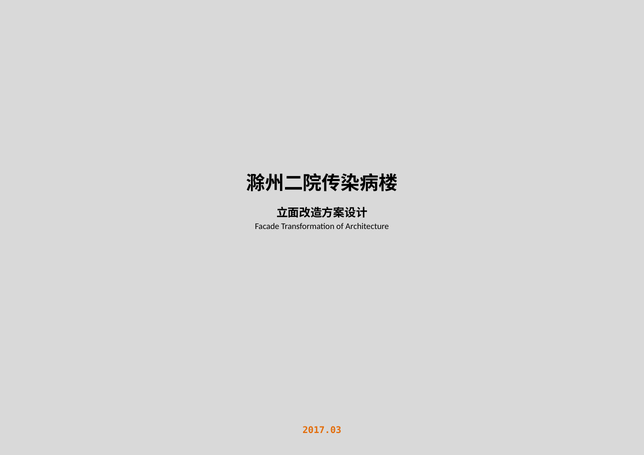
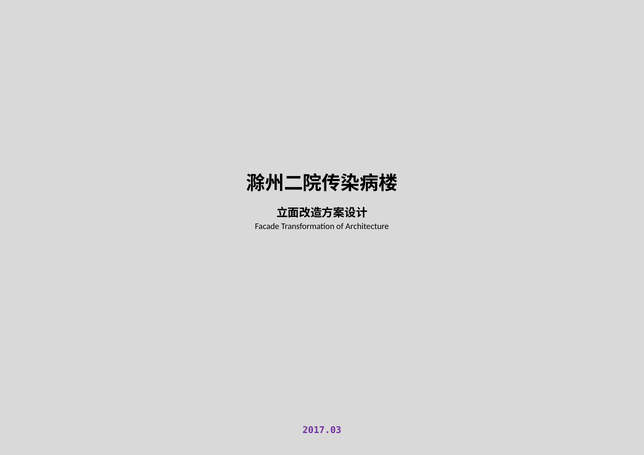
2017.03 colour: orange -> purple
